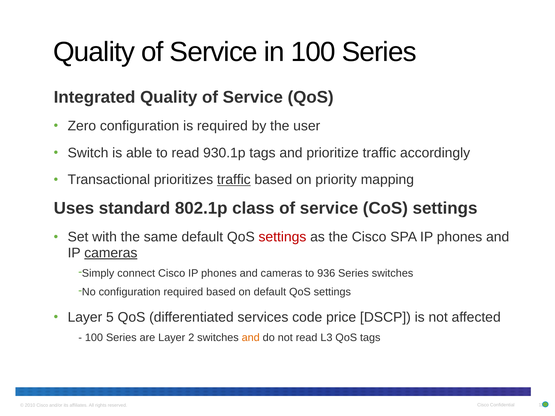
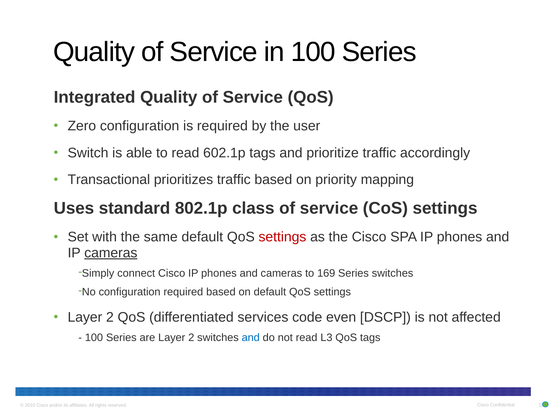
930.1p: 930.1p -> 602.1p
traffic at (234, 180) underline: present -> none
936: 936 -> 169
5 at (110, 317): 5 -> 2
price: price -> even
and at (251, 338) colour: orange -> blue
